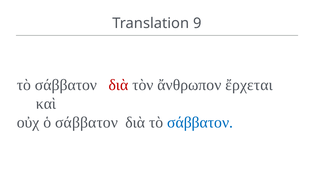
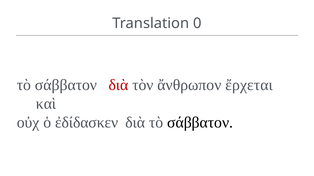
9: 9 -> 0
ὁ σάββατον: σάββατον -> ἐδίδασκεν
σάββατον at (200, 123) colour: blue -> black
